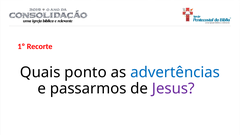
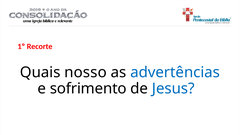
ponto: ponto -> nosso
passarmos: passarmos -> sofrimento
Jesus colour: purple -> blue
